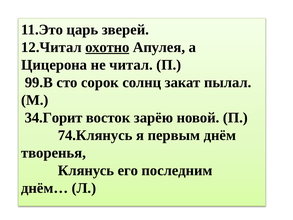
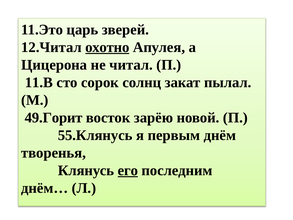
99.В: 99.В -> 11.В
34.Горит: 34.Горит -> 49.Горит
74.Клянусь: 74.Клянусь -> 55.Клянусь
его underline: none -> present
